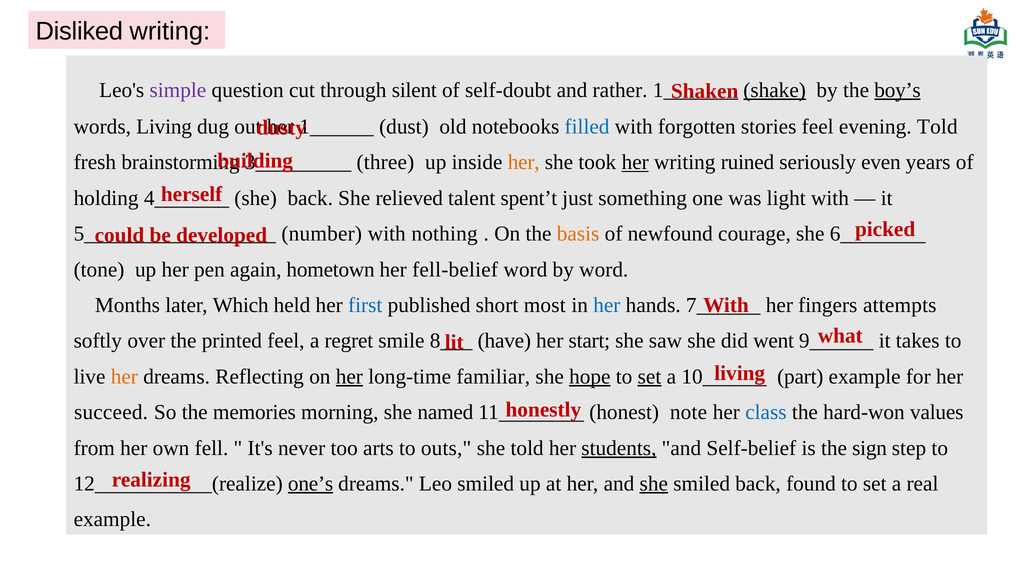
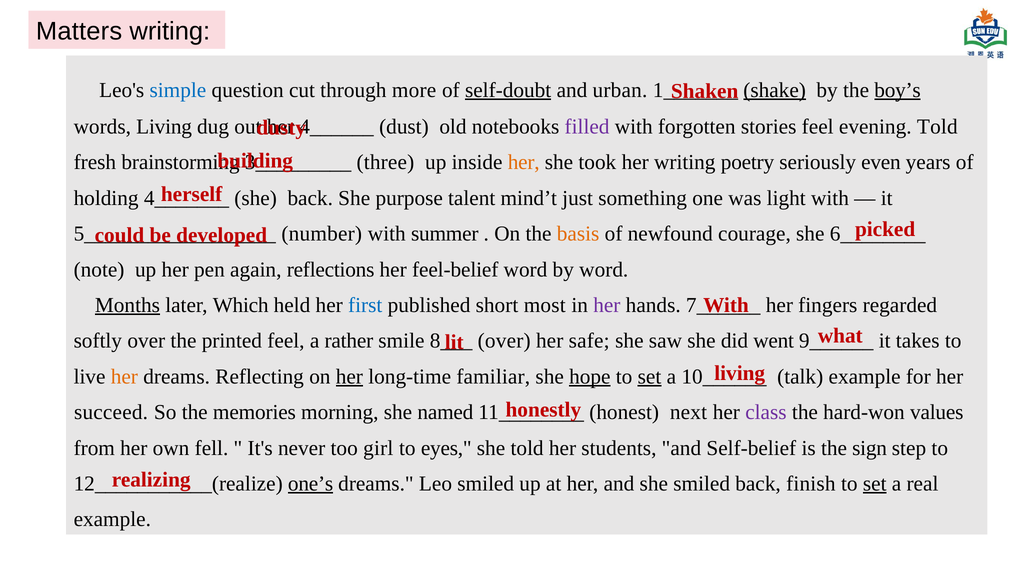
Disliked: Disliked -> Matters
simple colour: purple -> blue
silent: silent -> more
self‑doubt underline: none -> present
rather: rather -> urban
1______: 1______ -> 4______
filled colour: blue -> purple
her at (635, 162) underline: present -> none
ruined: ruined -> poetry
relieved: relieved -> purpose
spent’t: spent’t -> mind’t
nothing: nothing -> summer
tone: tone -> note
hometown: hometown -> reflections
fell‑belief: fell‑belief -> feel‑belief
Months underline: none -> present
her at (607, 305) colour: blue -> purple
attempts: attempts -> regarded
regret: regret -> rather
have at (504, 341): have -> over
start: start -> safe
part: part -> talk
note: note -> next
class colour: blue -> purple
arts: arts -> girl
outs: outs -> eyes
students underline: present -> none
she at (654, 484) underline: present -> none
found: found -> finish
set at (875, 484) underline: none -> present
